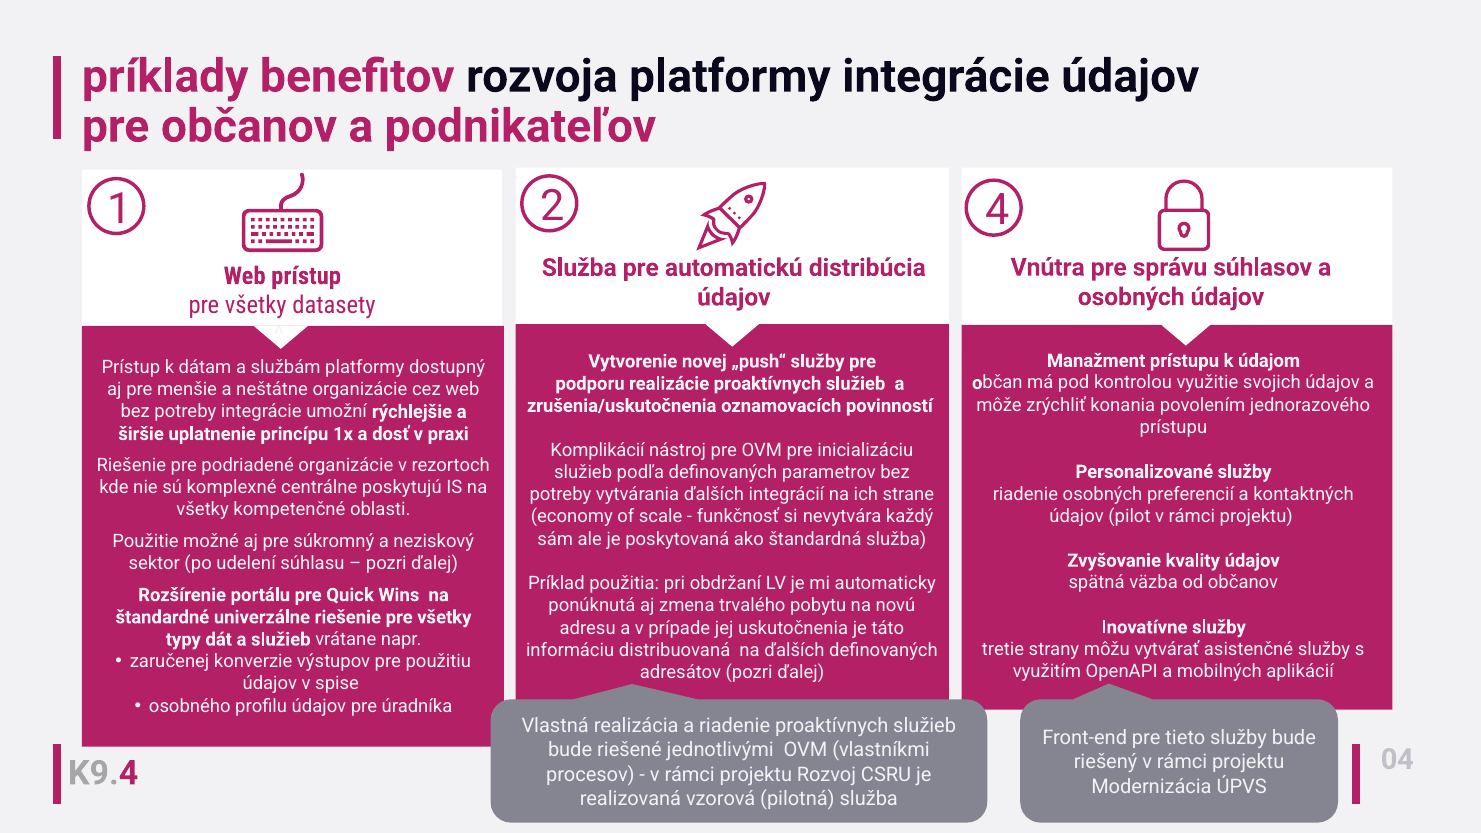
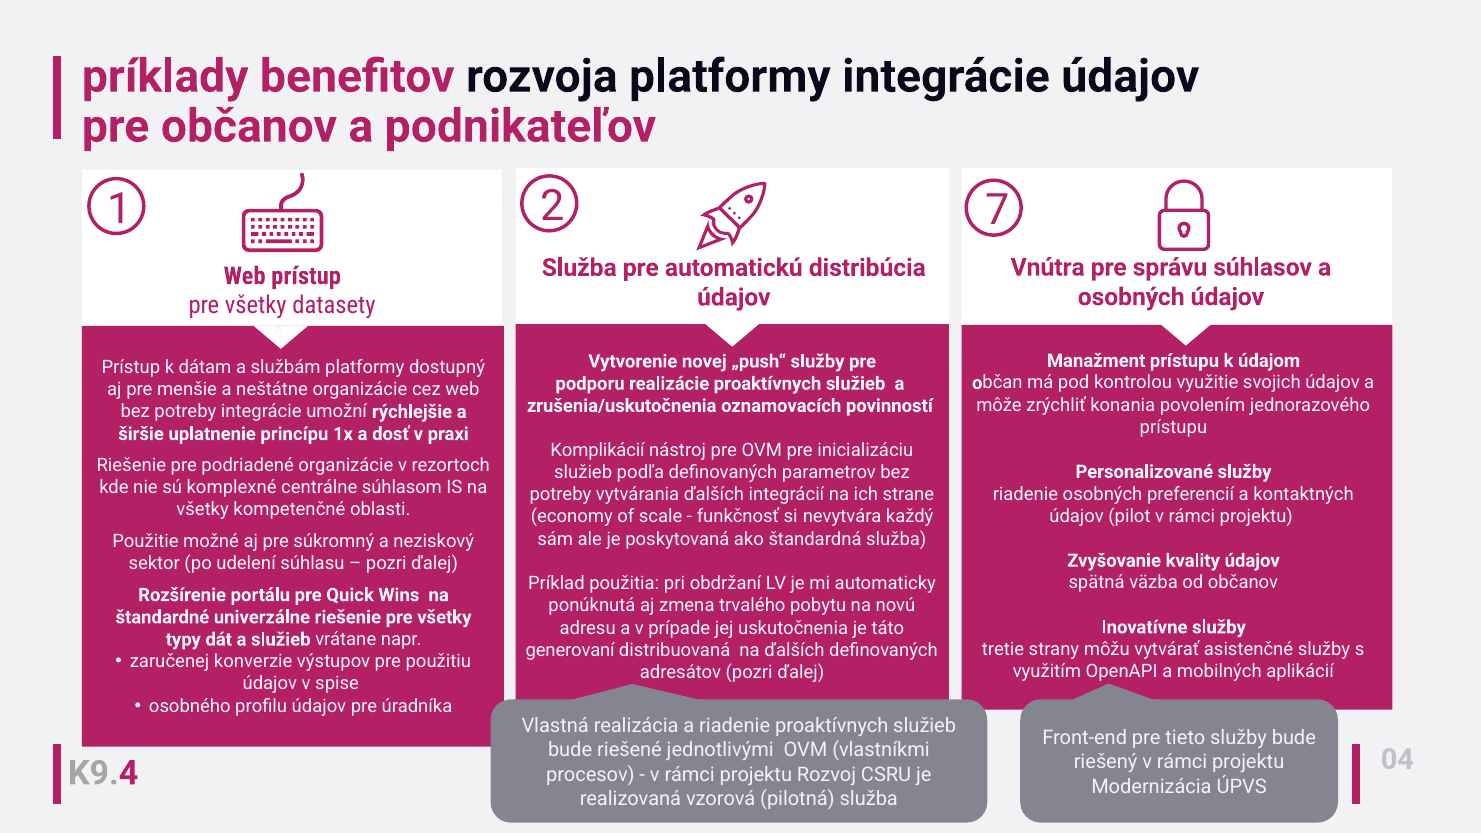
4: 4 -> 7
poskytujú: poskytujú -> súhlasom
informáciu: informáciu -> generovaní
